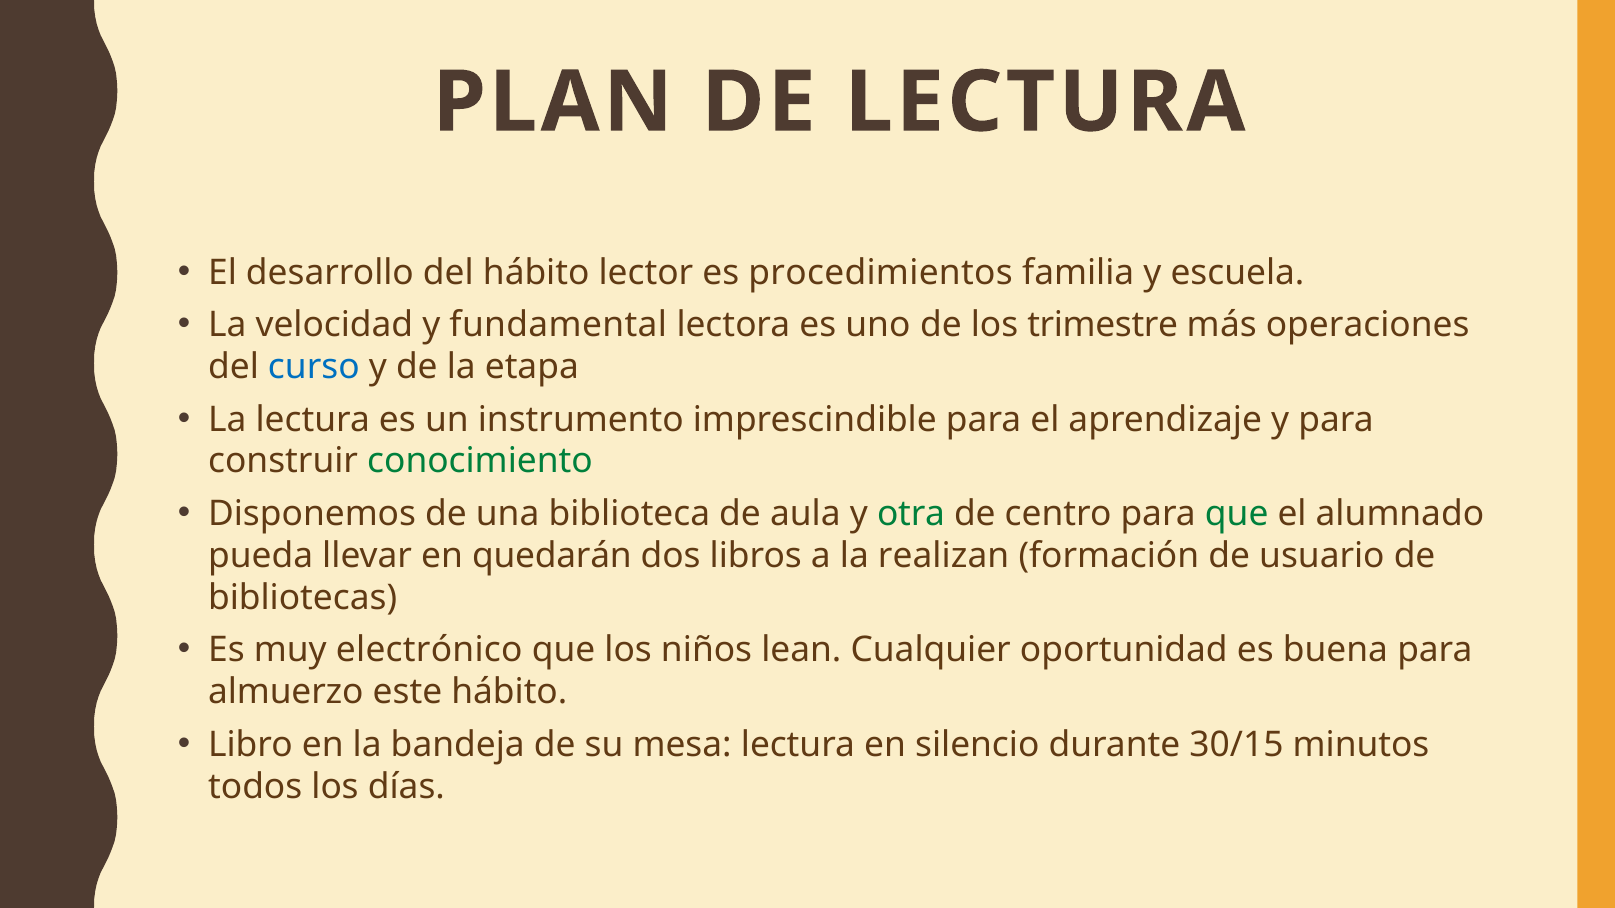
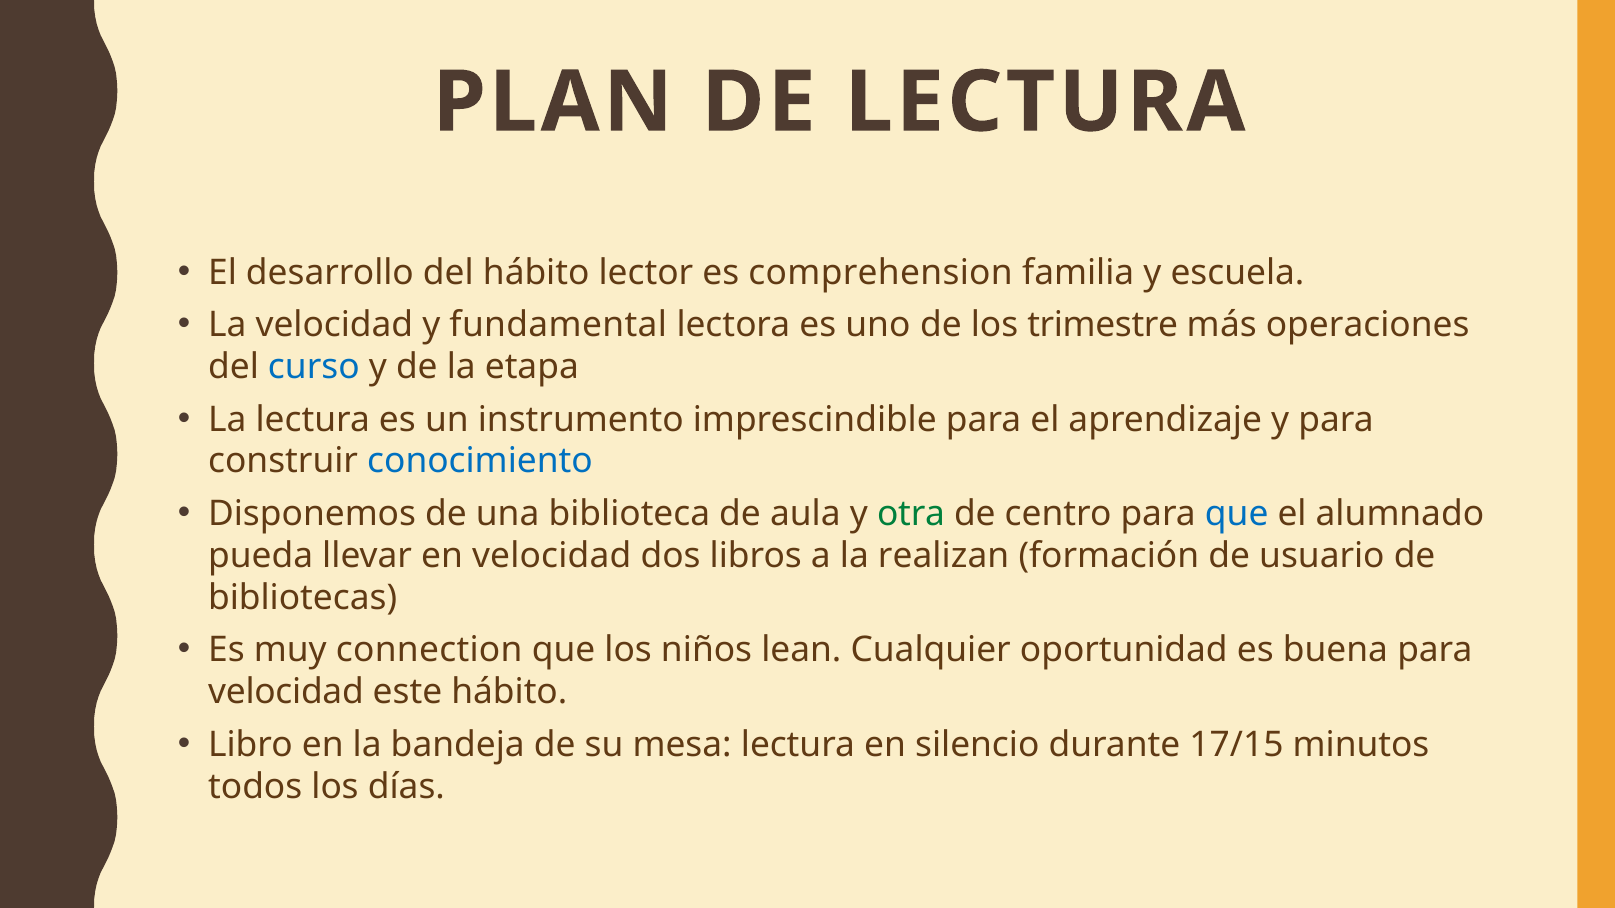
procedimientos: procedimientos -> comprehension
conocimiento colour: green -> blue
que at (1237, 514) colour: green -> blue
en quedarán: quedarán -> velocidad
electrónico: electrónico -> connection
almuerzo at (286, 693): almuerzo -> velocidad
30/15: 30/15 -> 17/15
